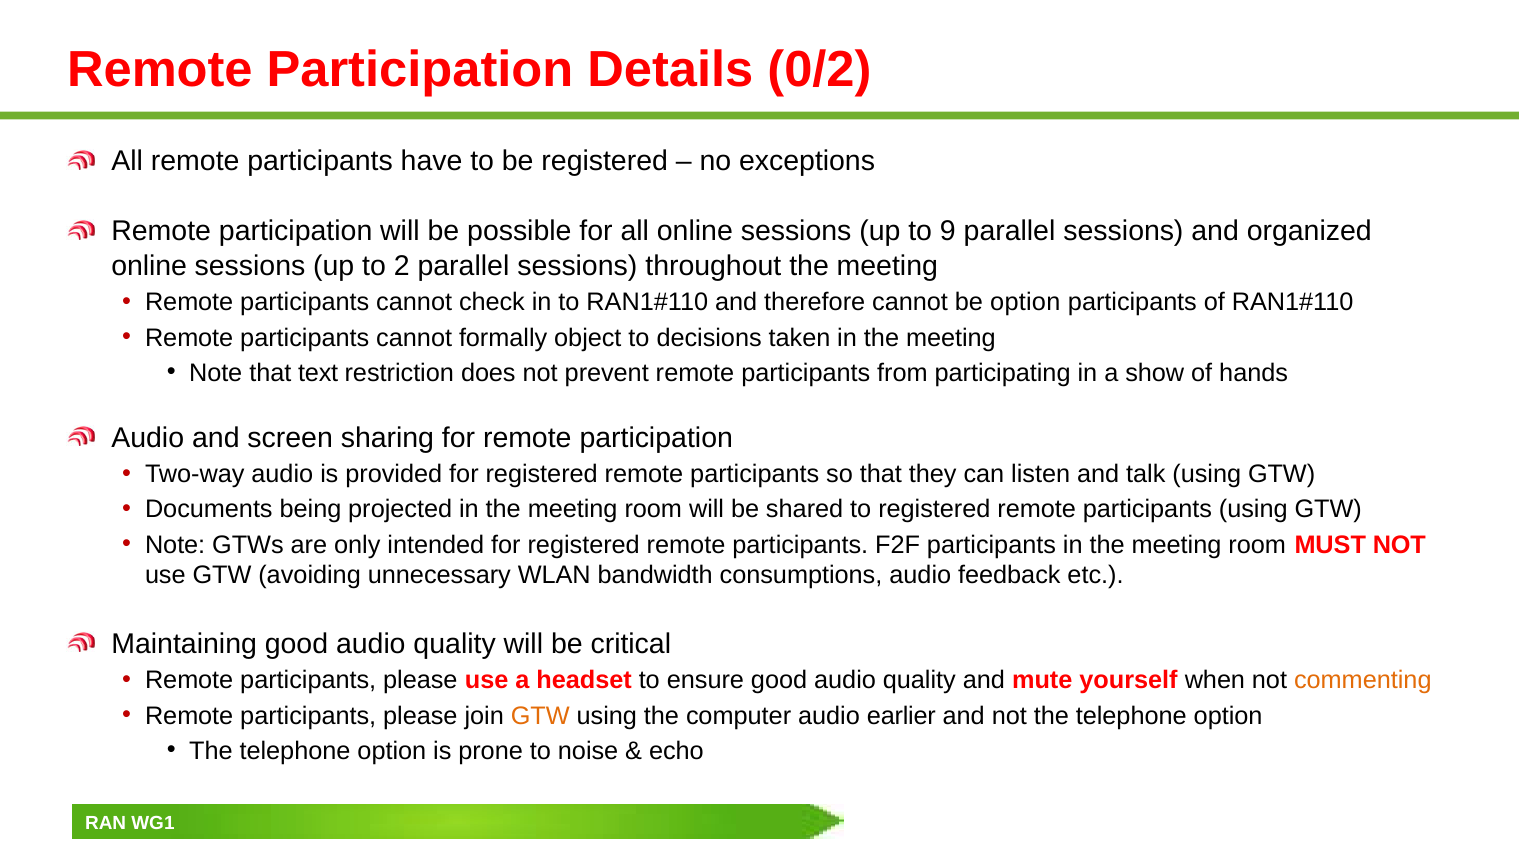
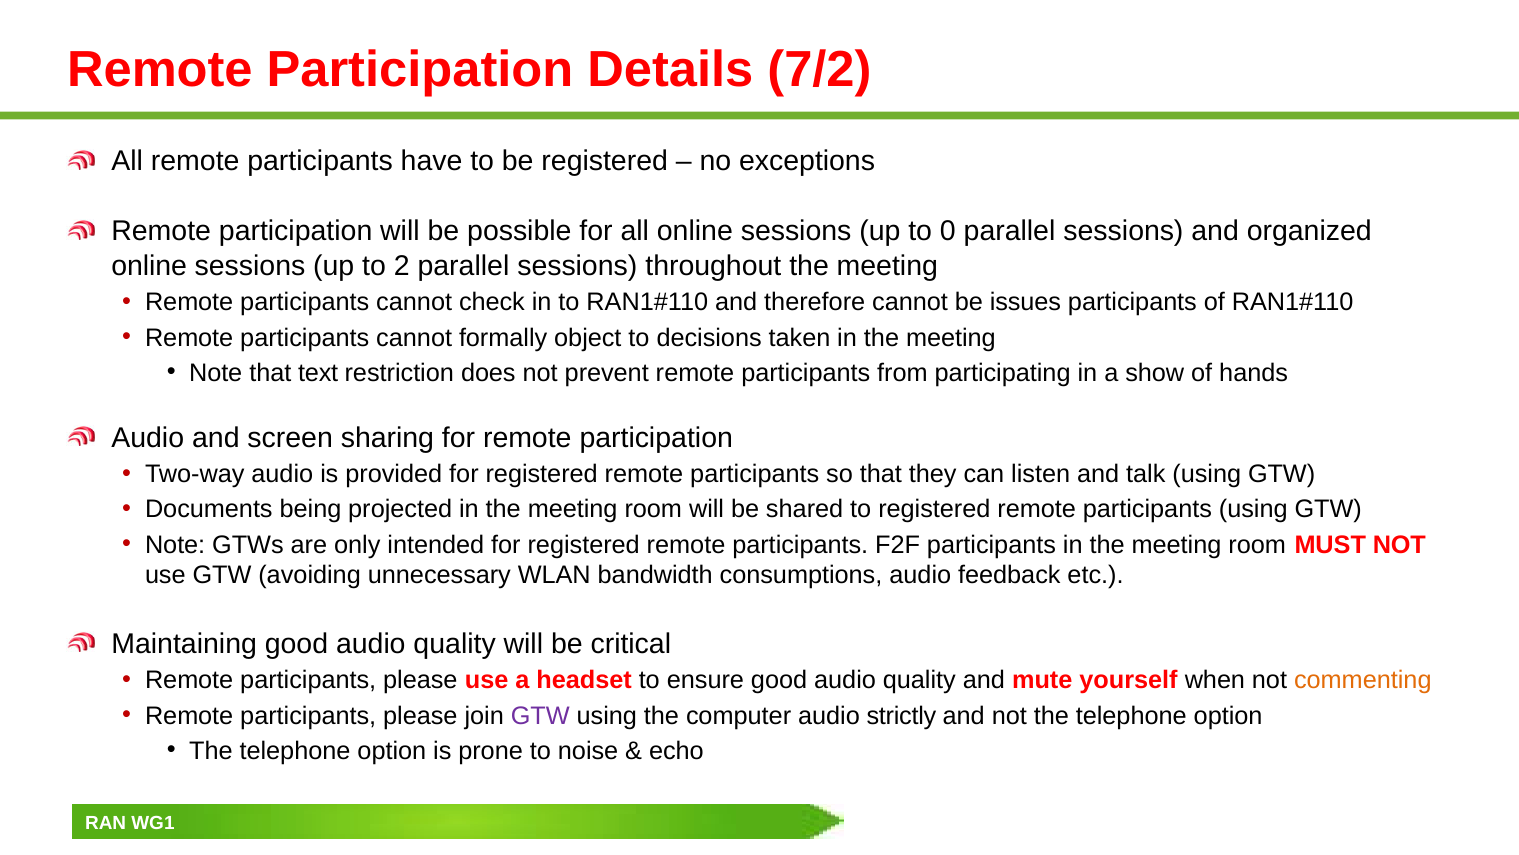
0/2: 0/2 -> 7/2
9: 9 -> 0
be option: option -> issues
GTW at (540, 715) colour: orange -> purple
earlier: earlier -> strictly
